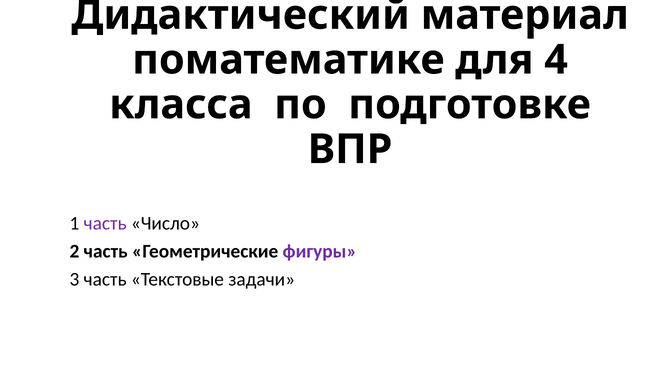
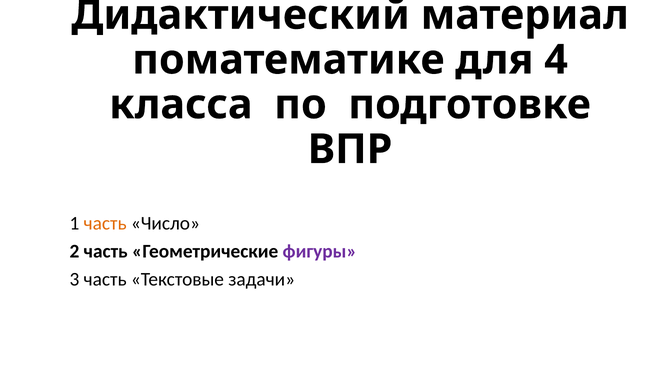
часть at (105, 223) colour: purple -> orange
